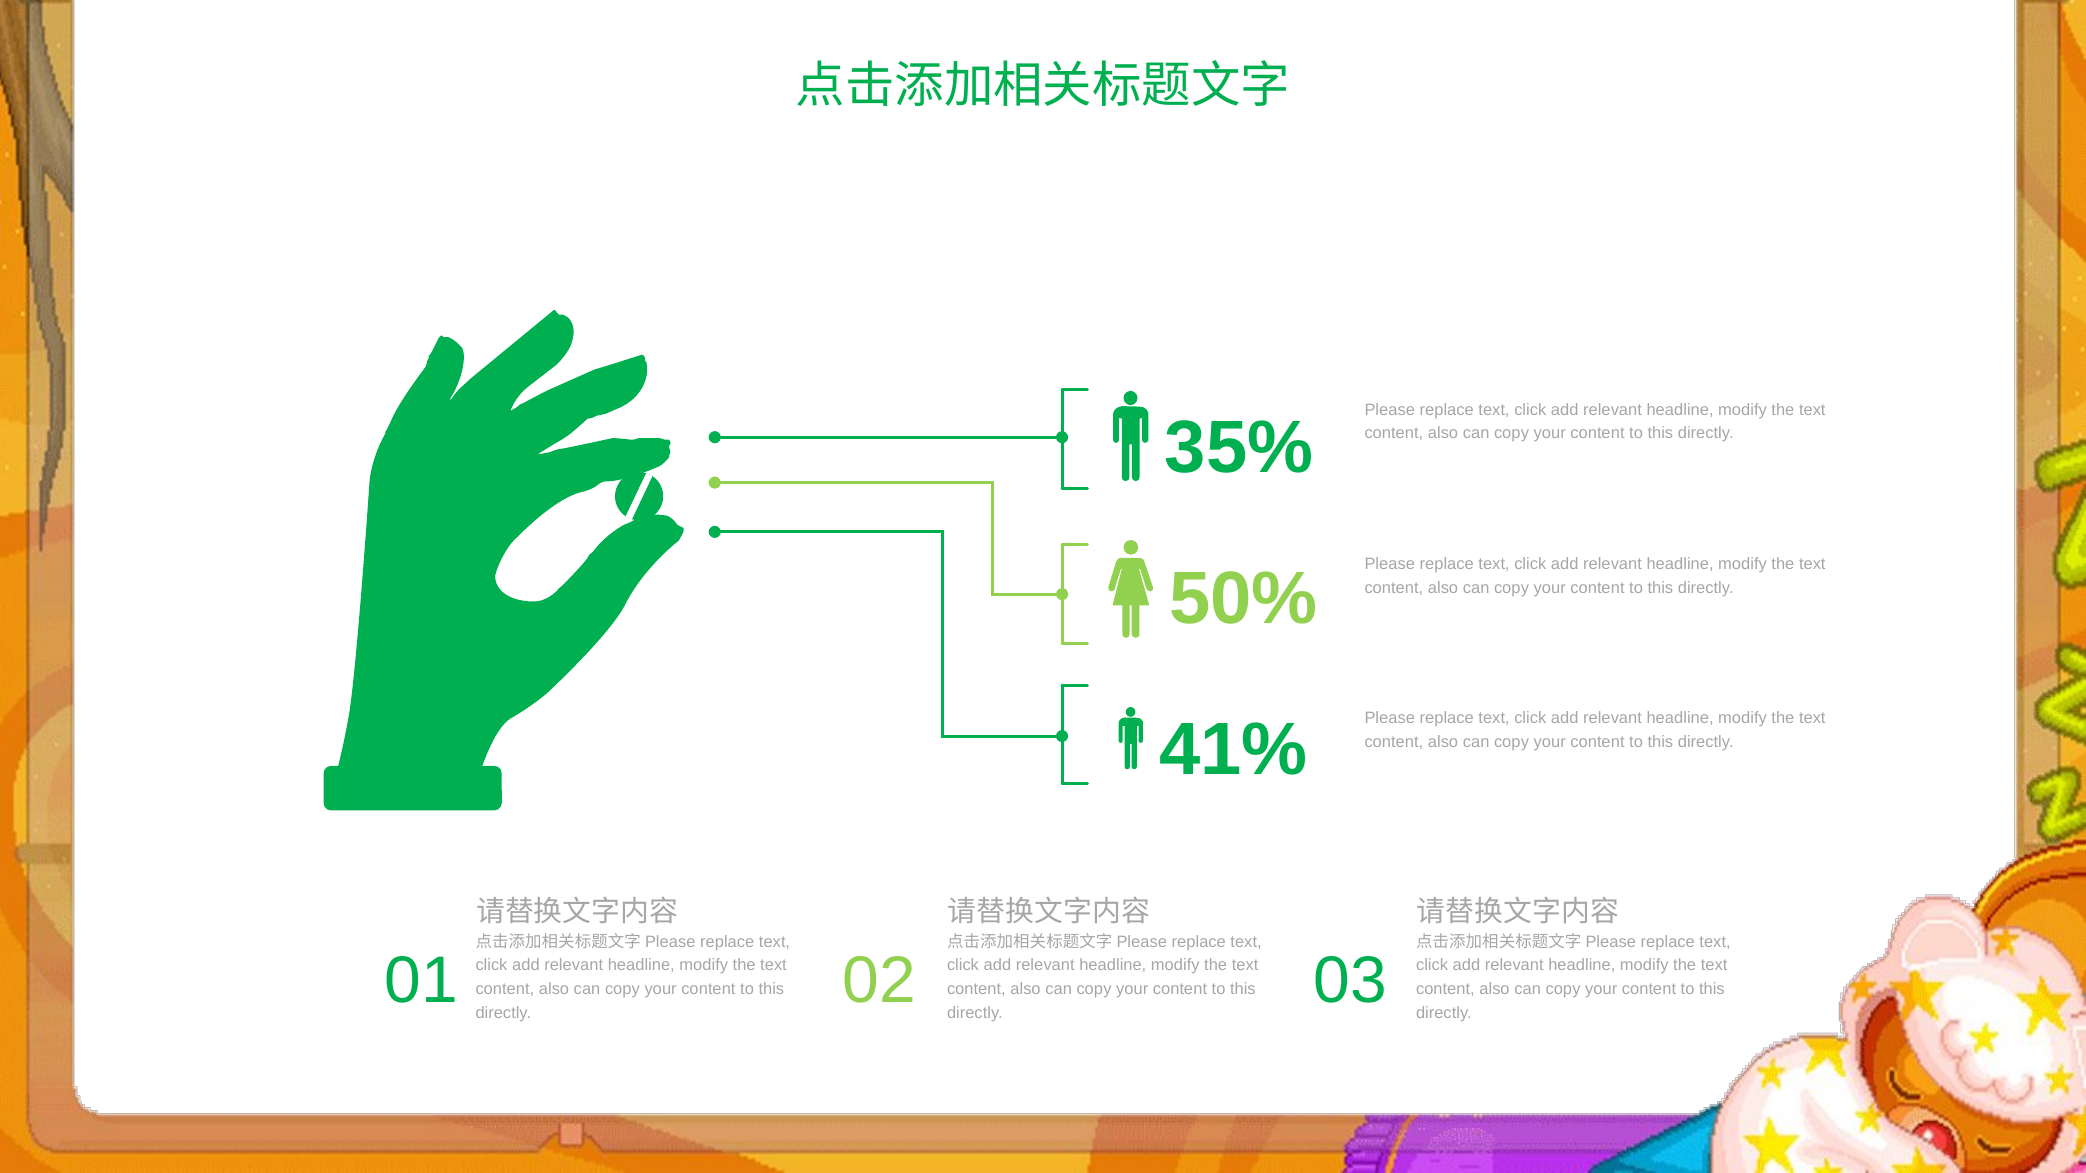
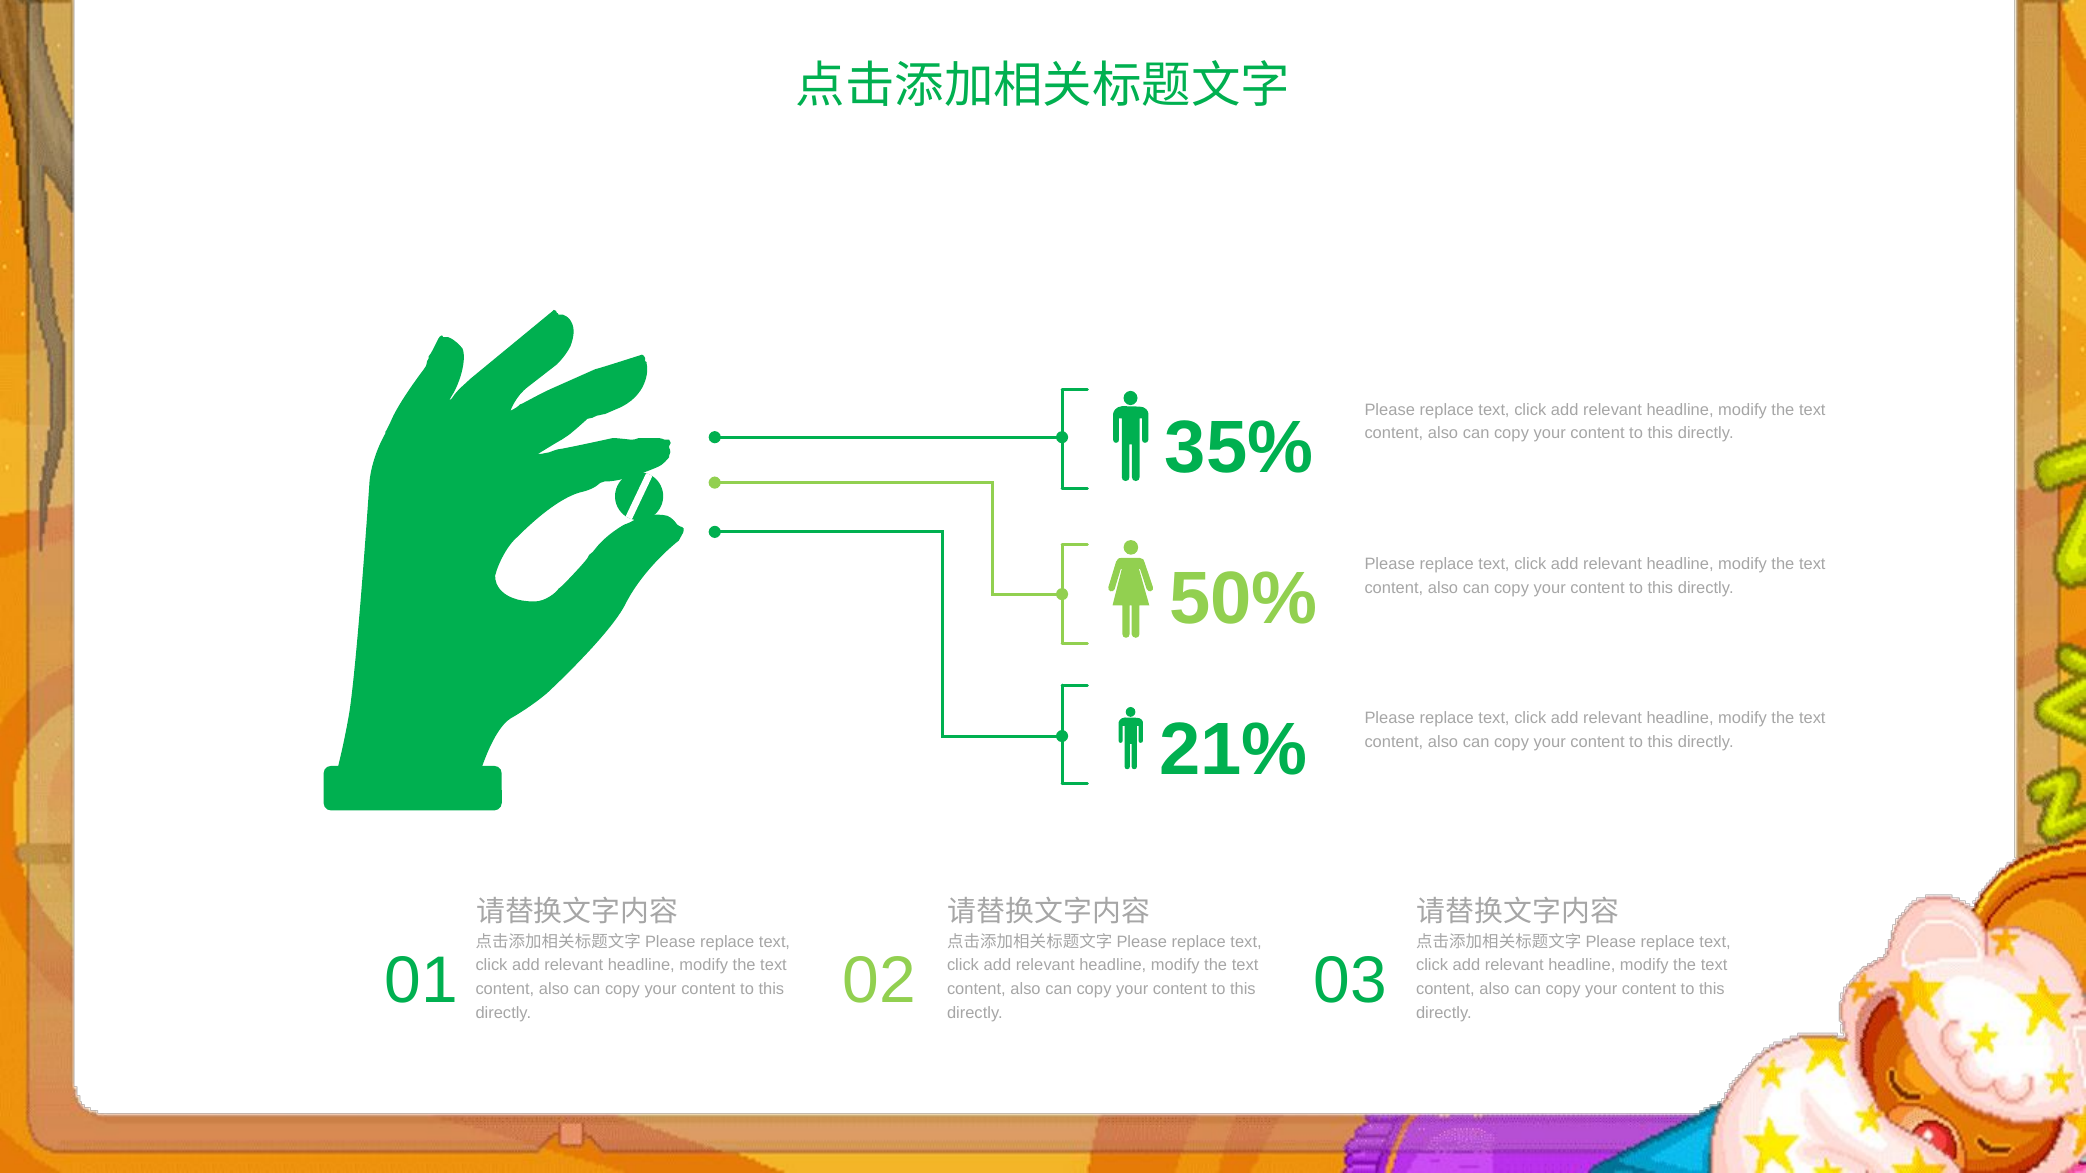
41%: 41% -> 21%
